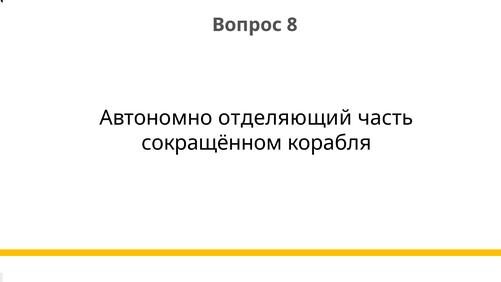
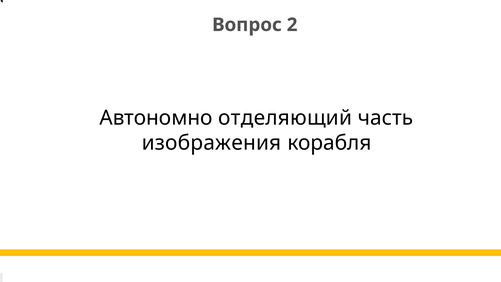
8: 8 -> 2
сокращённом: сокращённом -> изображения
